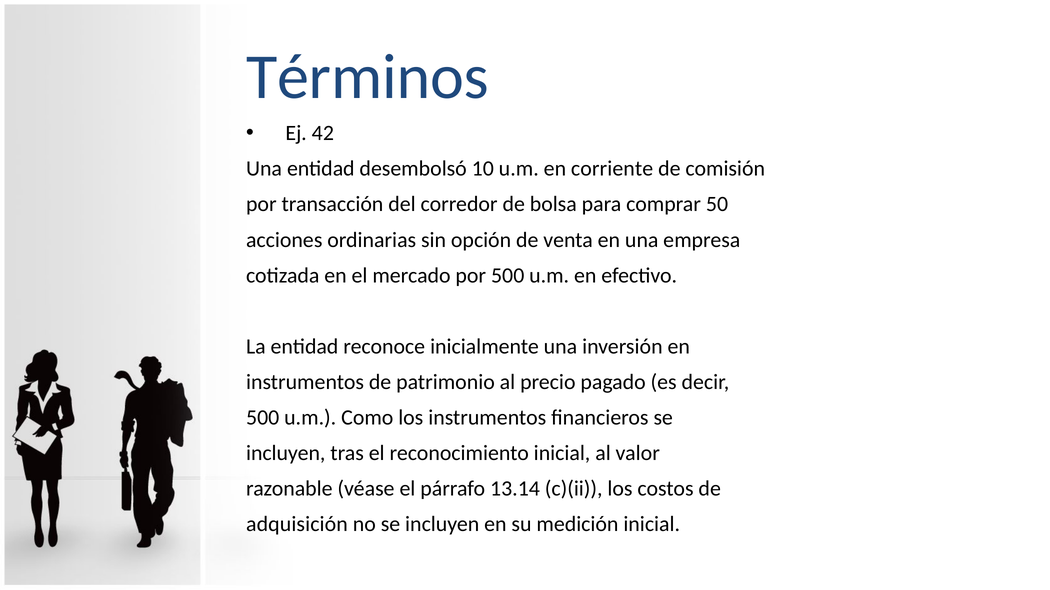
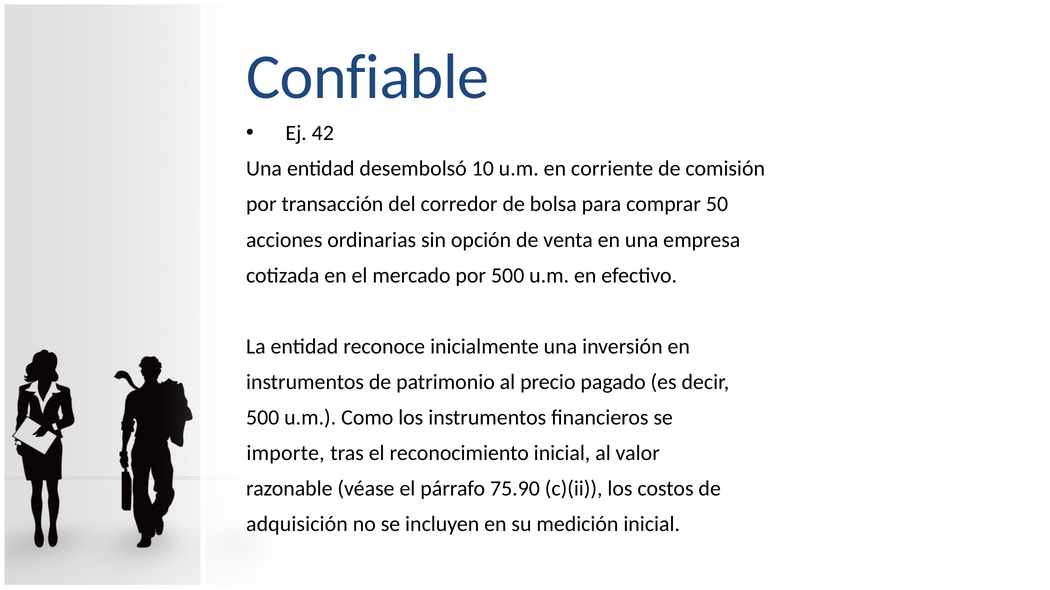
Términos: Términos -> Confiable
incluyen at (286, 454): incluyen -> importe
13.14: 13.14 -> 75.90
